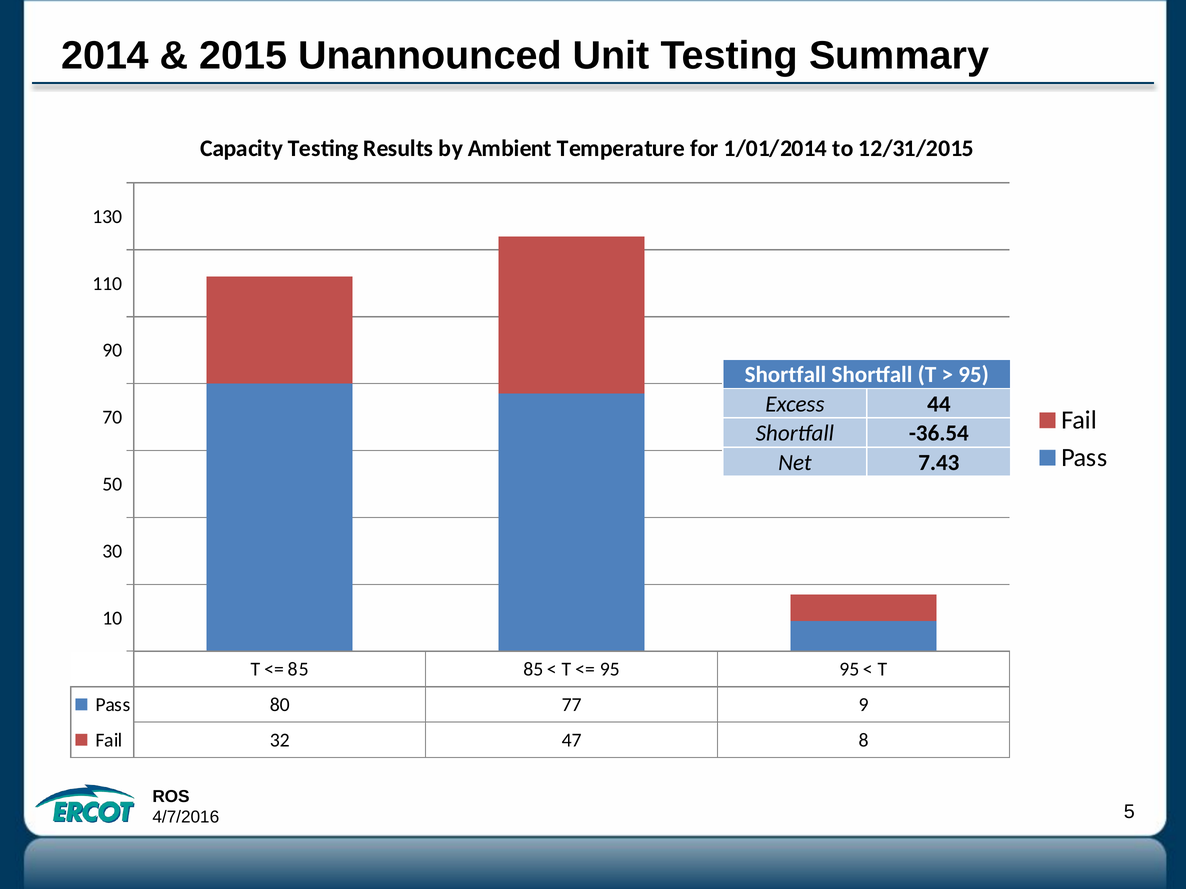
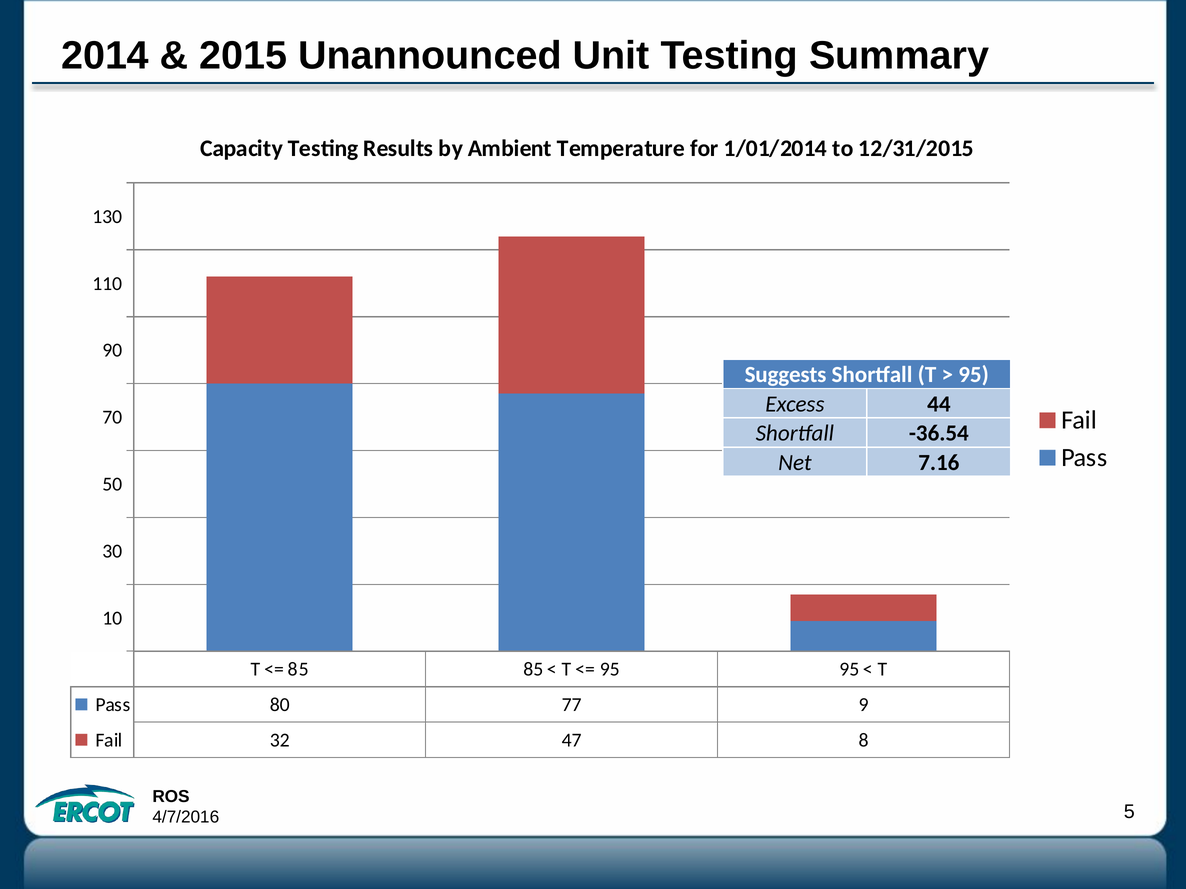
Shortfall at (785, 375): Shortfall -> Suggests
7.43: 7.43 -> 7.16
